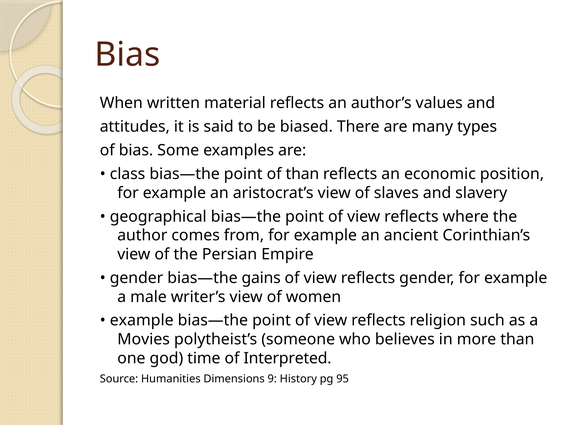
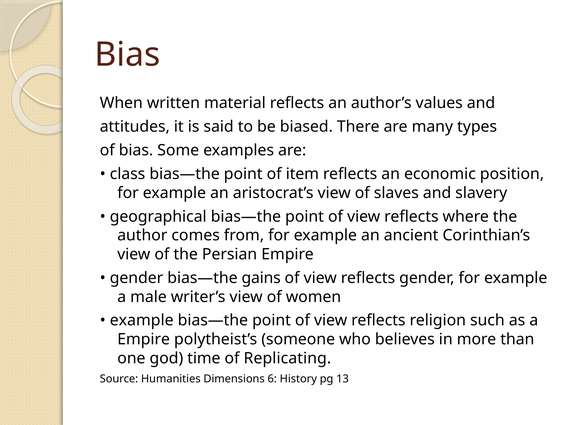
of than: than -> item
Movies at (144, 340): Movies -> Empire
Interpreted: Interpreted -> Replicating
9: 9 -> 6
95: 95 -> 13
